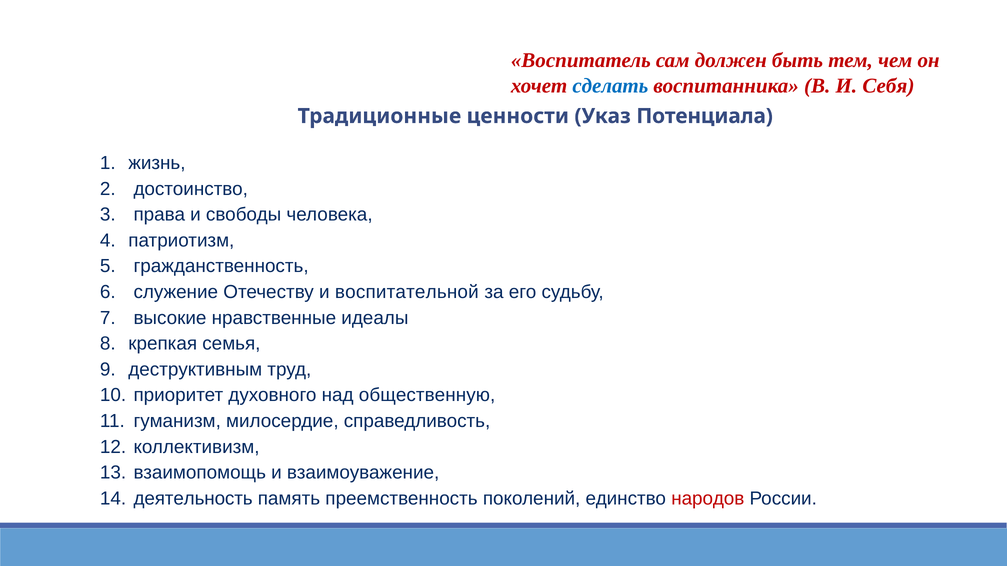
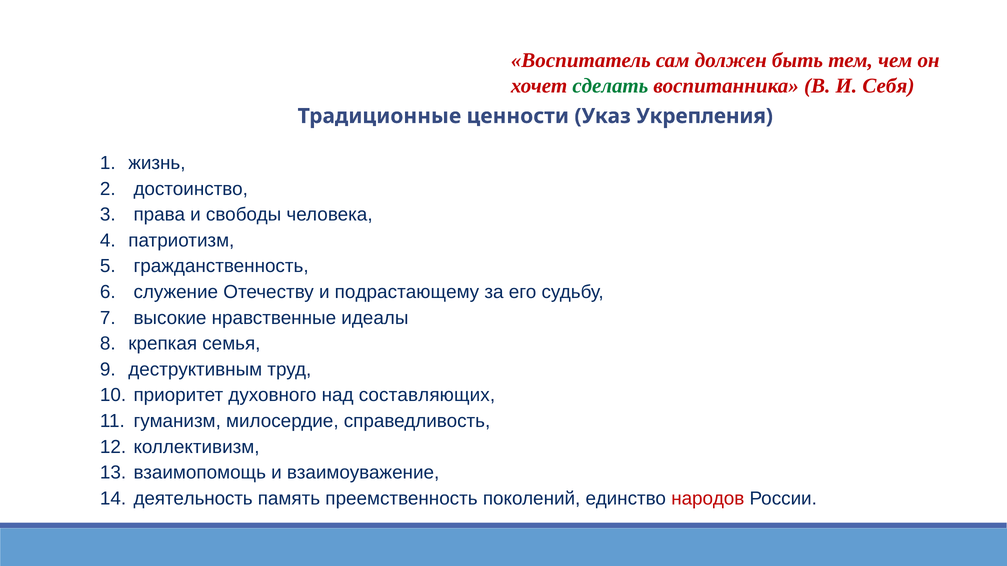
сделать colour: blue -> green
Потенциала: Потенциала -> Укрепления
воспитательной: воспитательной -> подрастающему
общественную: общественную -> составляющих
